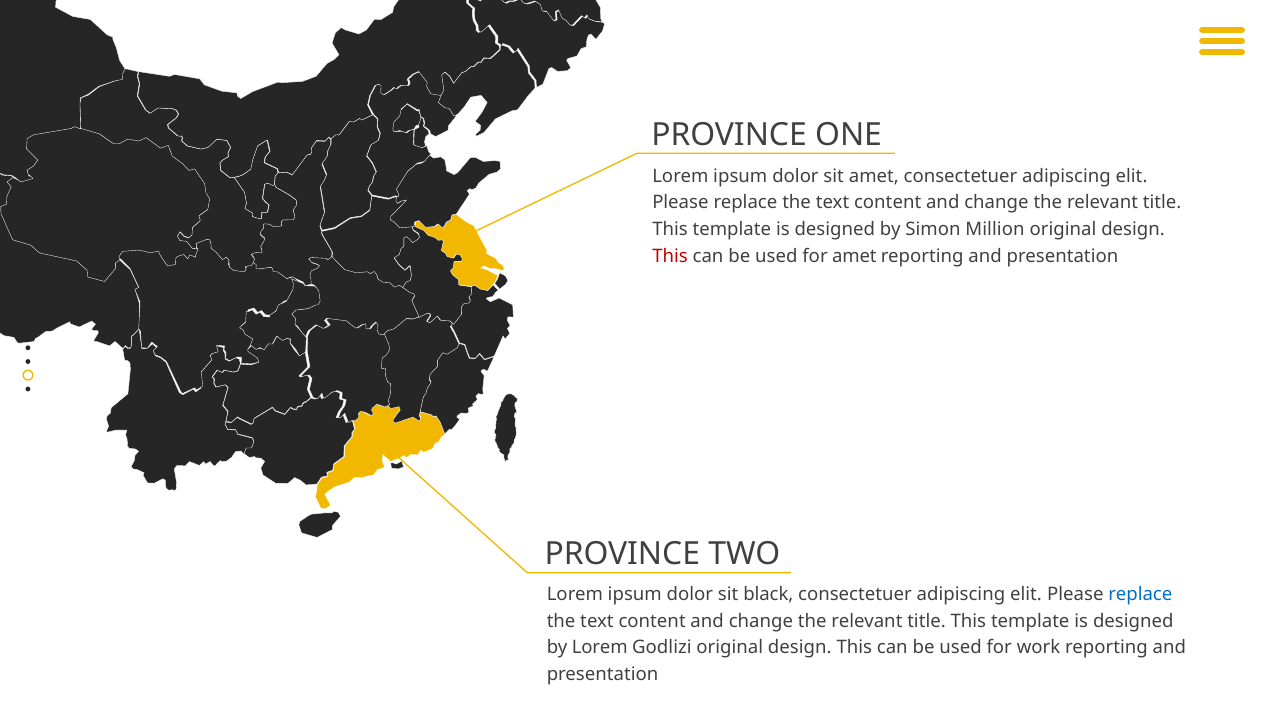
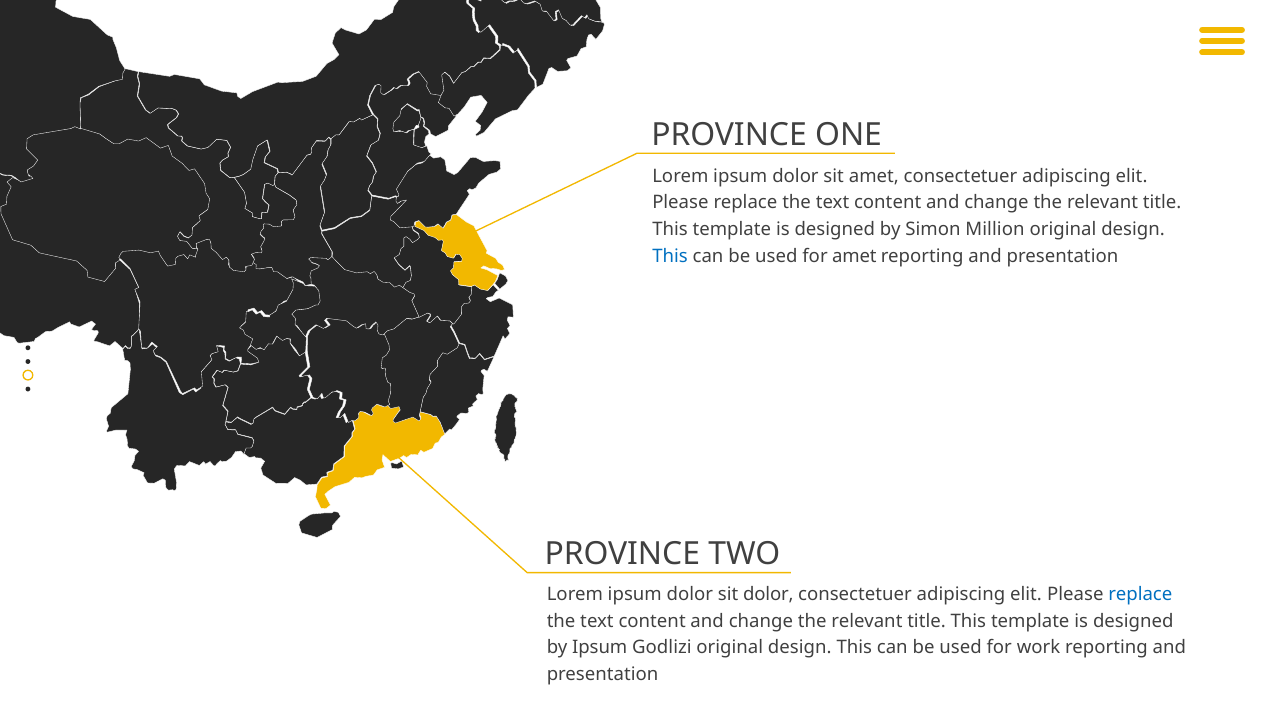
This at (670, 256) colour: red -> blue
sit black: black -> dolor
by Lorem: Lorem -> Ipsum
